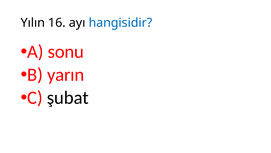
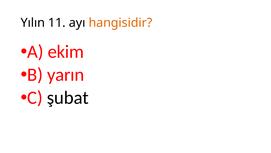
16: 16 -> 11
hangisidir colour: blue -> orange
sonu: sonu -> ekim
